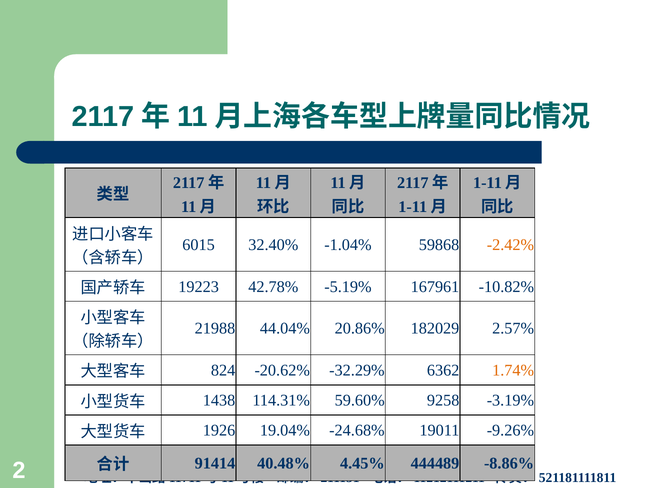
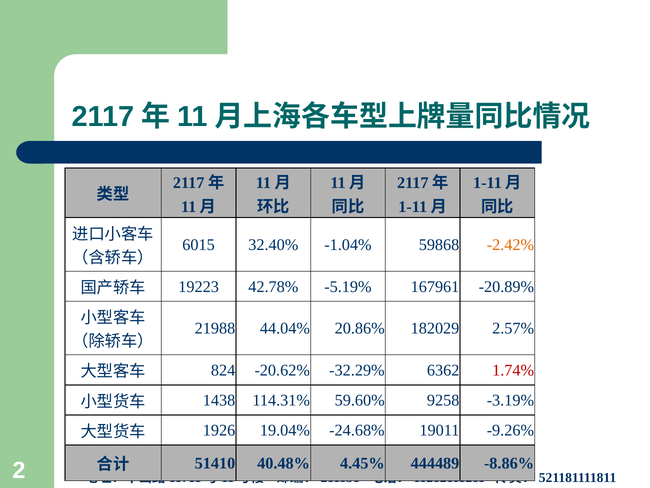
-10.82%: -10.82% -> -20.89%
1.74% colour: orange -> red
91414: 91414 -> 51410
